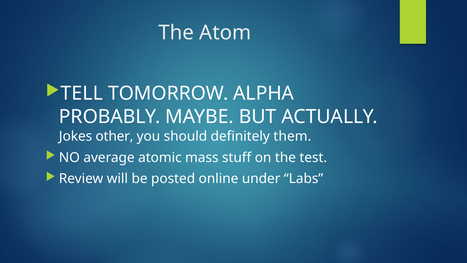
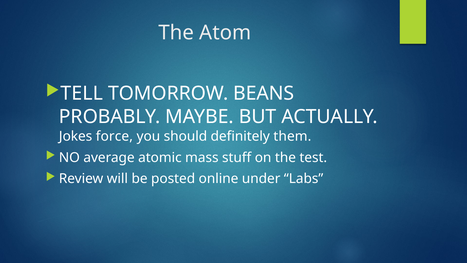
ALPHA: ALPHA -> BEANS
other: other -> force
